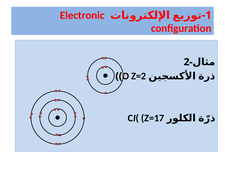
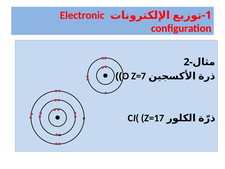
Z=2: Z=2 -> Z=7
